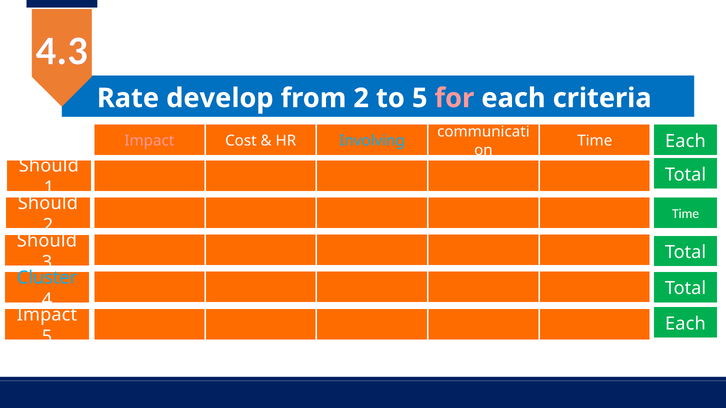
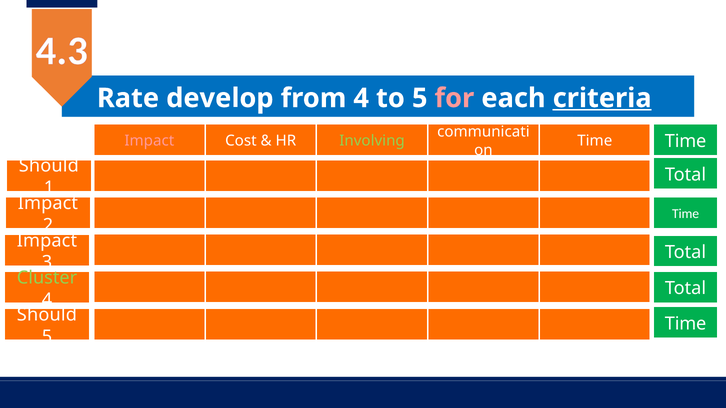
from 2: 2 -> 4
criteria underline: none -> present
Involving colour: light blue -> light green
Time Each: Each -> Time
Should at (48, 203): Should -> Impact
Should at (47, 241): Should -> Impact
Cluster colour: light blue -> light green
Impact at (47, 315): Impact -> Should
Each at (685, 324): Each -> Time
